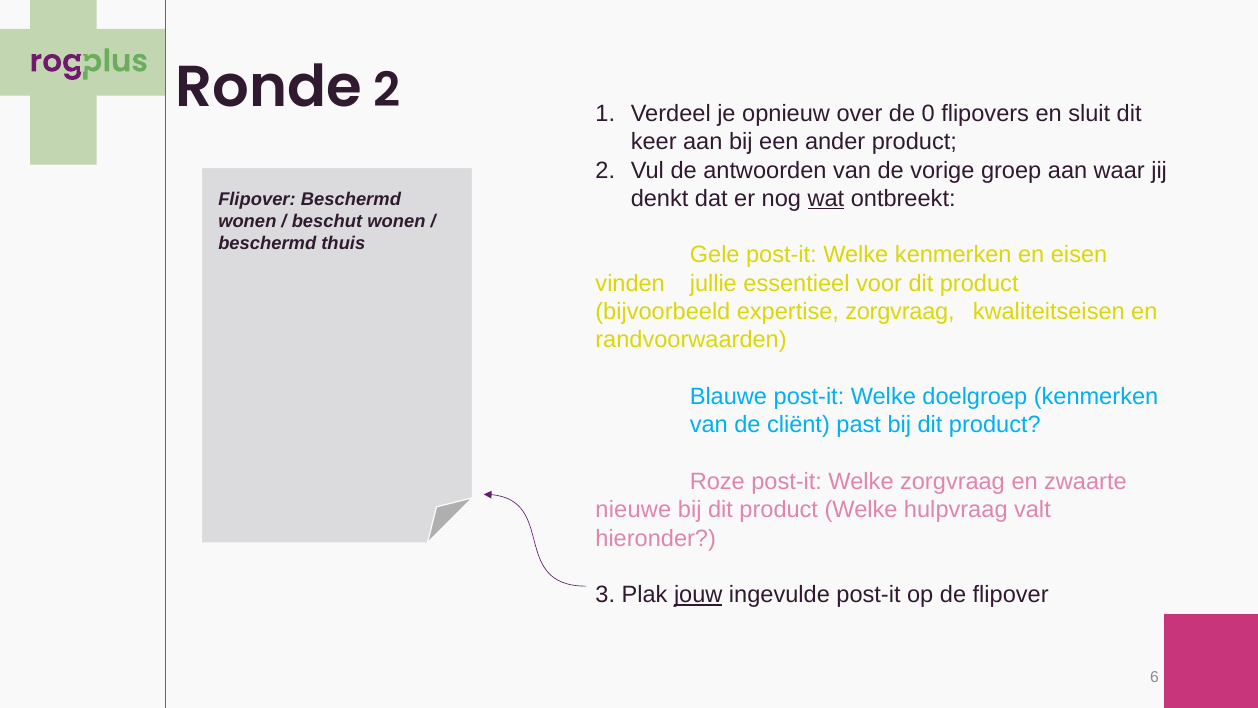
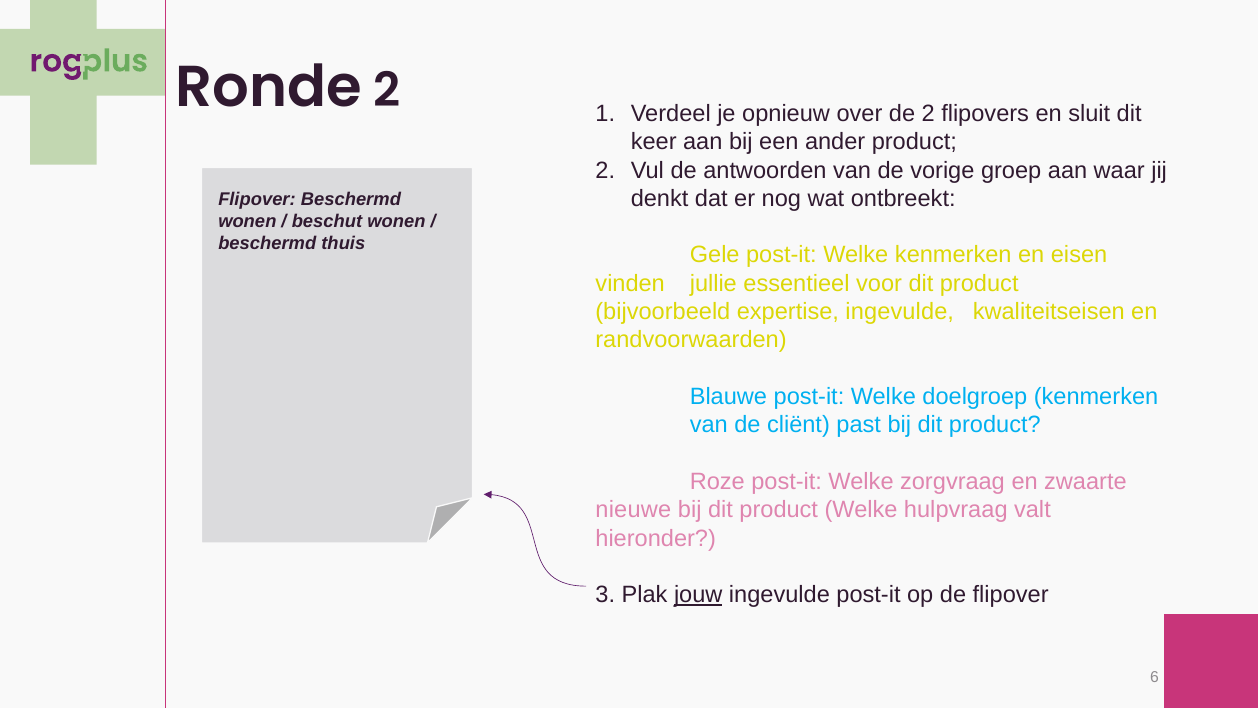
de 0: 0 -> 2
wat underline: present -> none
expertise zorgvraag: zorgvraag -> ingevulde
